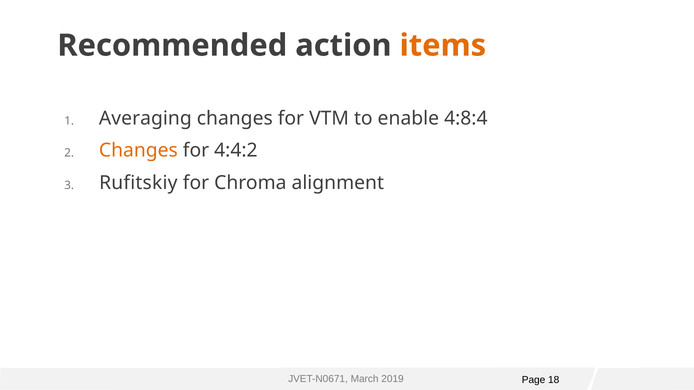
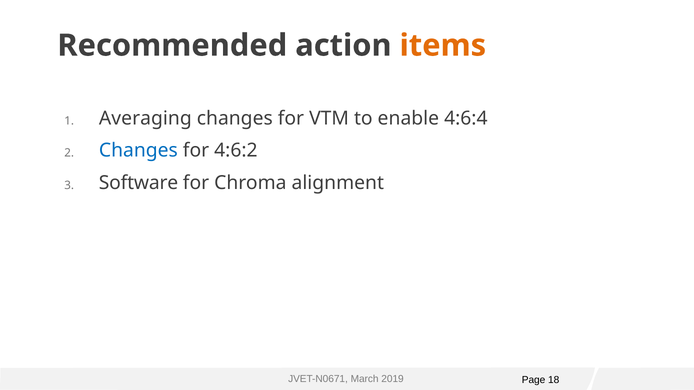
4:8:4: 4:8:4 -> 4:6:4
Changes at (138, 151) colour: orange -> blue
4:4:2: 4:4:2 -> 4:6:2
Rufitskiy: Rufitskiy -> Software
